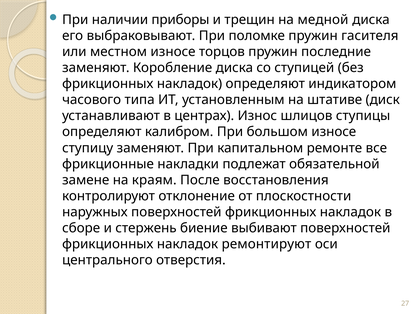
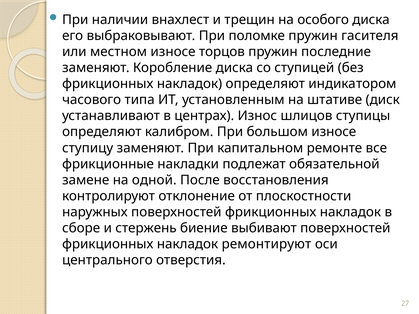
приборы: приборы -> внахлест
медной: медной -> особого
краям: краям -> одной
